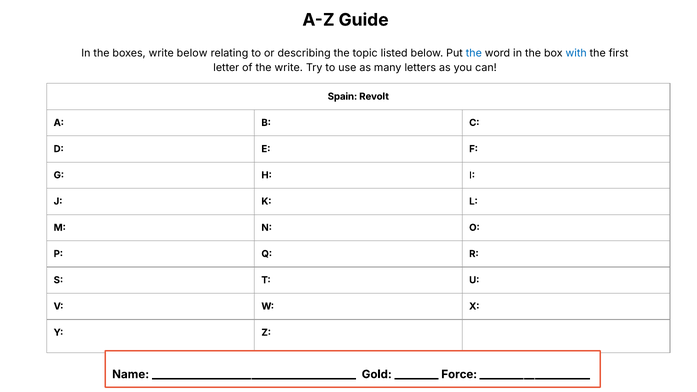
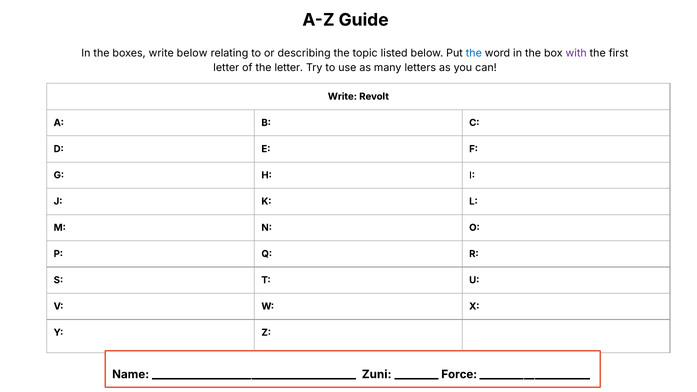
with colour: blue -> purple
the write: write -> letter
Spain at (342, 96): Spain -> Write
Gold: Gold -> Zuni
